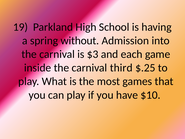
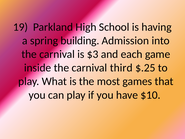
without: without -> building
